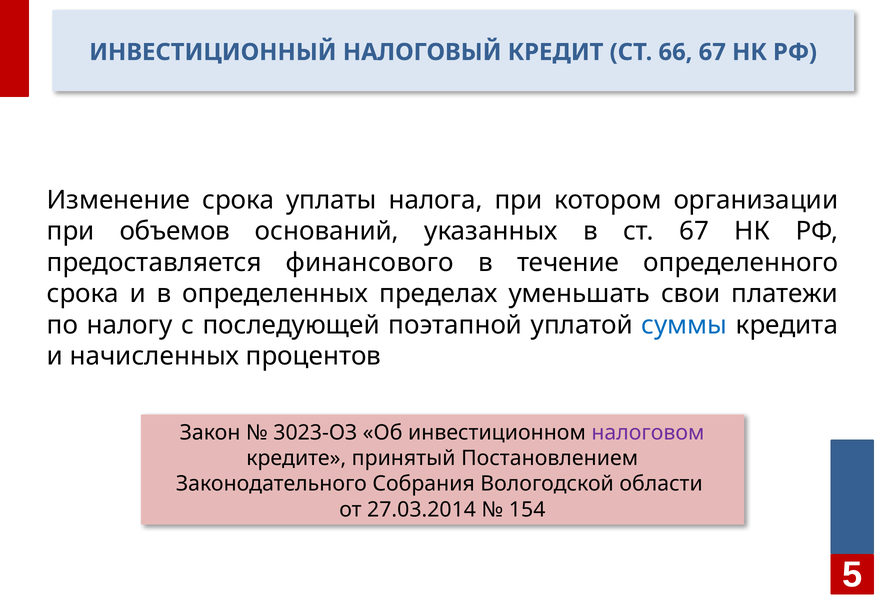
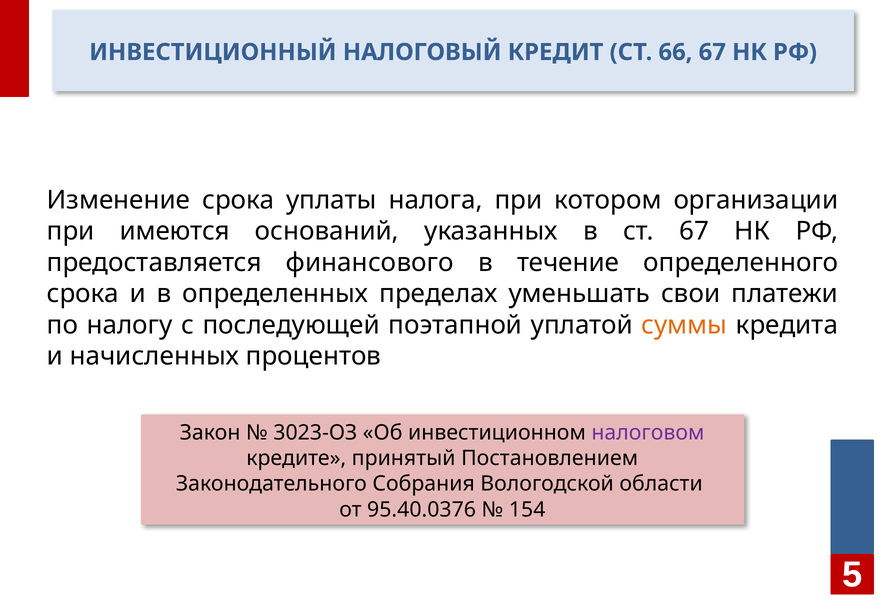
объемов: объемов -> имеются
суммы colour: blue -> orange
27.03.2014: 27.03.2014 -> 95.40.0376
